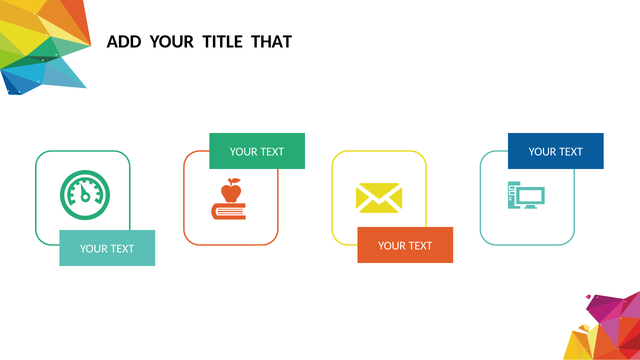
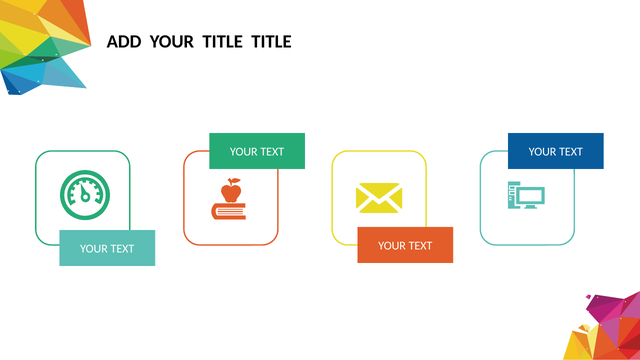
TITLE THAT: THAT -> TITLE
